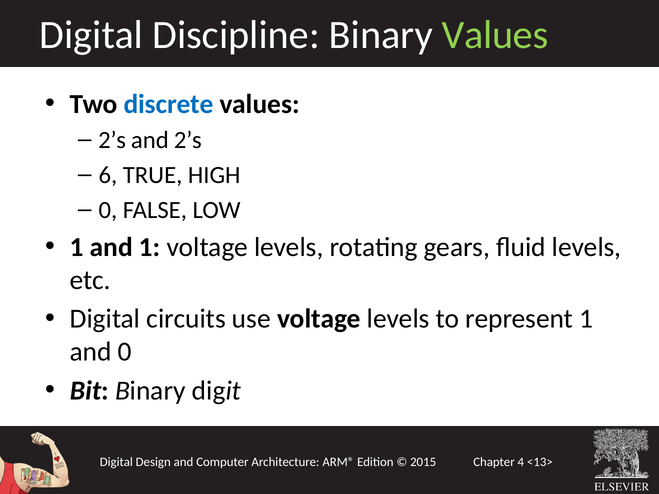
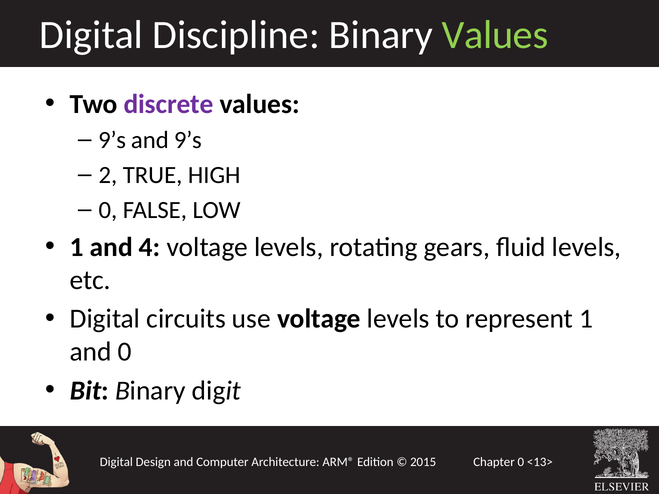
discrete colour: blue -> purple
2’s at (112, 140): 2’s -> 9’s
and 2’s: 2’s -> 9’s
6: 6 -> 2
and 1: 1 -> 4
4 at (521, 462): 4 -> 0
